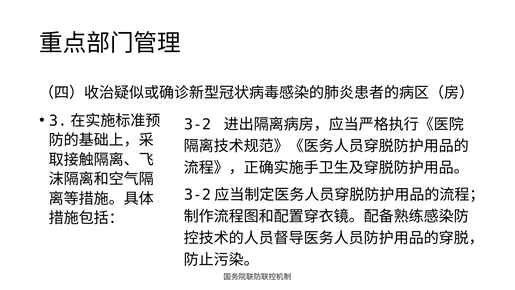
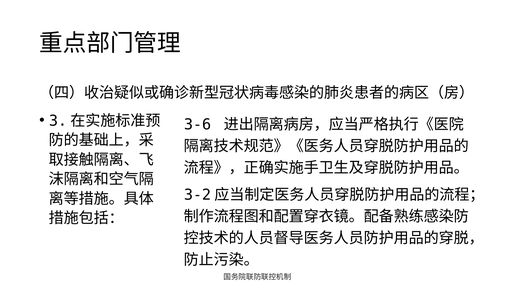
3-2: 3-2 -> 3-6
